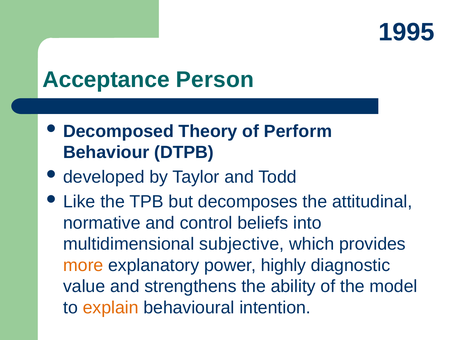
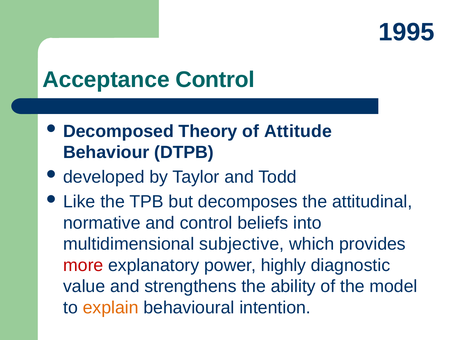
Acceptance Person: Person -> Control
Perform: Perform -> Attitude
more colour: orange -> red
